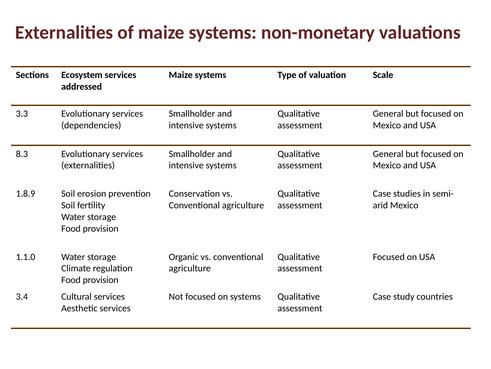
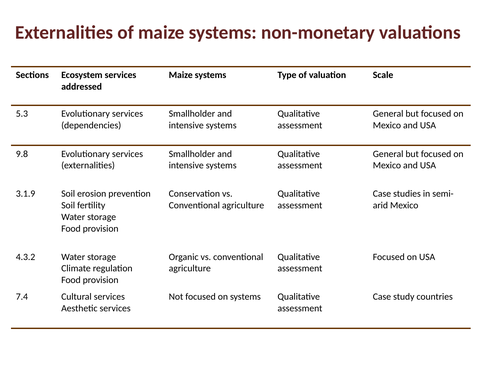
3.3: 3.3 -> 5.3
8.3: 8.3 -> 9.8
1.8.9: 1.8.9 -> 3.1.9
1.1.0: 1.1.0 -> 4.3.2
3.4: 3.4 -> 7.4
